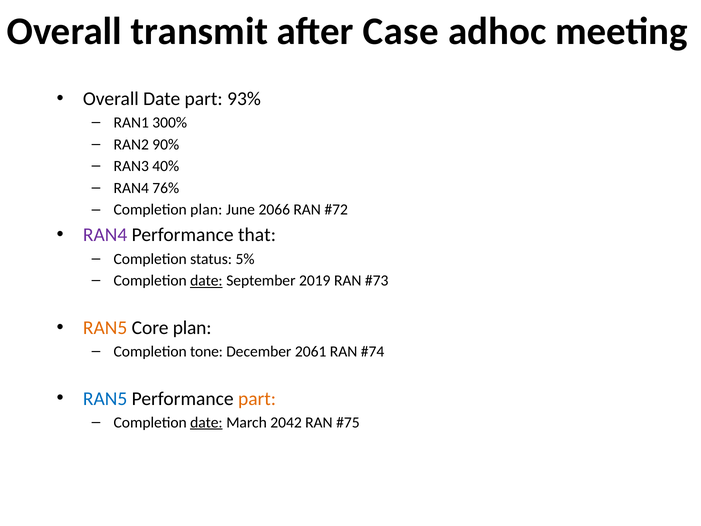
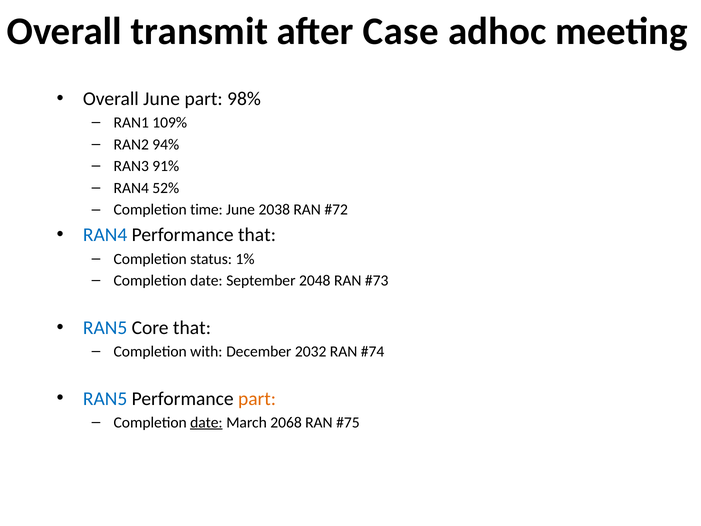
Overall Date: Date -> June
93%: 93% -> 98%
300%: 300% -> 109%
90%: 90% -> 94%
40%: 40% -> 91%
76%: 76% -> 52%
Completion plan: plan -> time
2066: 2066 -> 2038
RAN4 at (105, 235) colour: purple -> blue
5%: 5% -> 1%
date at (206, 281) underline: present -> none
2019: 2019 -> 2048
RAN5 at (105, 328) colour: orange -> blue
Core plan: plan -> that
tone: tone -> with
2061: 2061 -> 2032
2042: 2042 -> 2068
